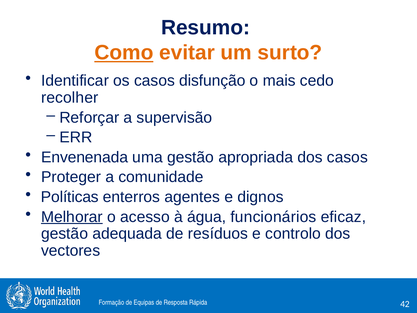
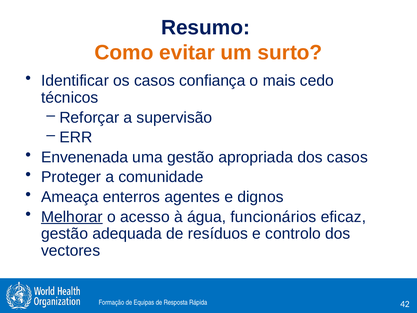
Como underline: present -> none
disfunção: disfunção -> confiança
recolher: recolher -> técnicos
Políticas: Políticas -> Ameaça
